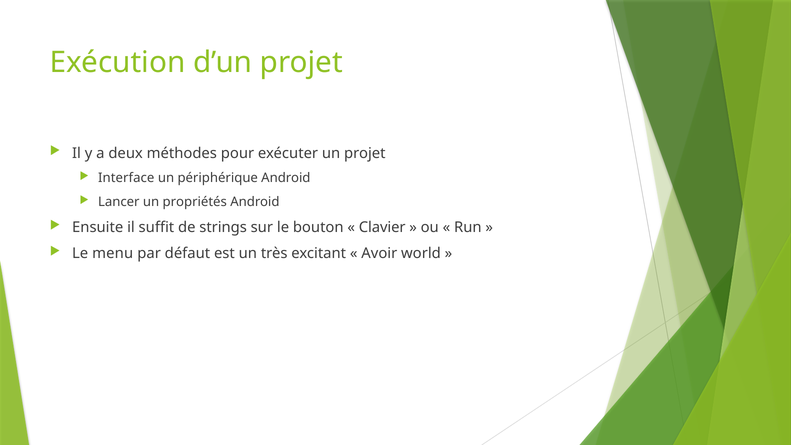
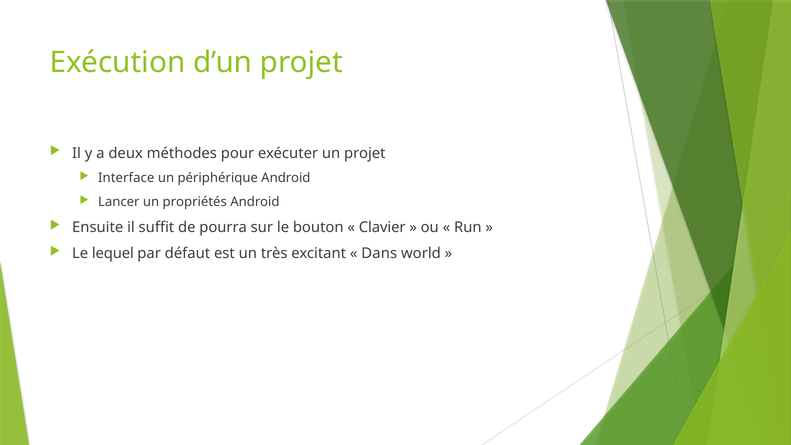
strings: strings -> pourra
menu: menu -> lequel
Avoir: Avoir -> Dans
